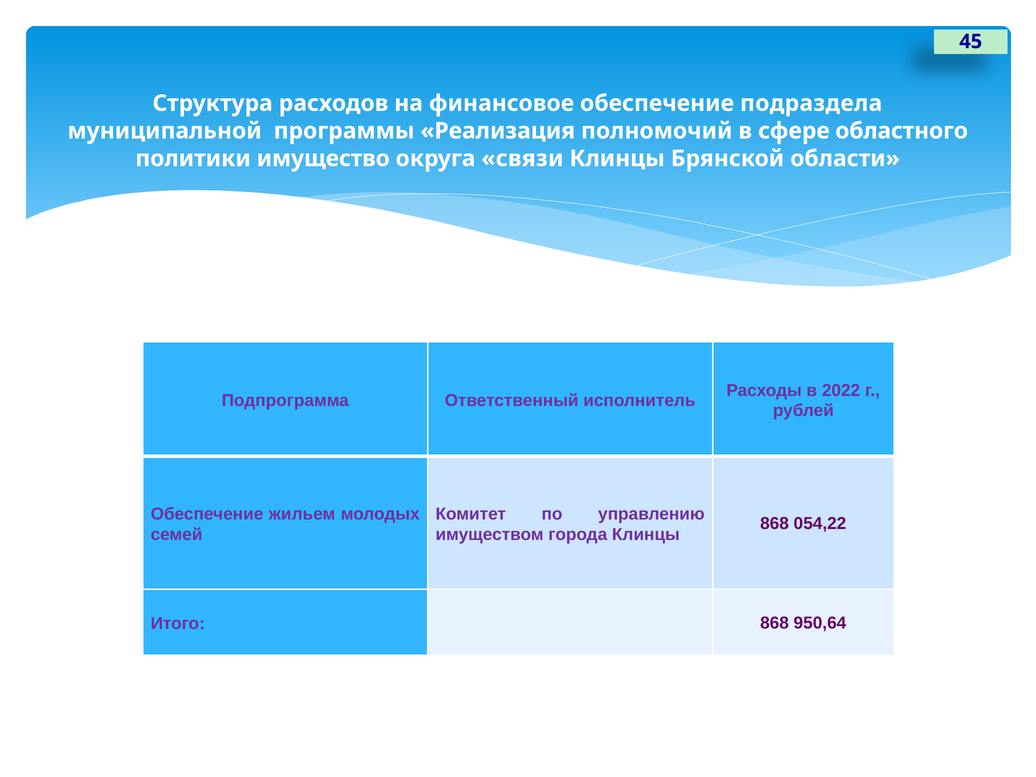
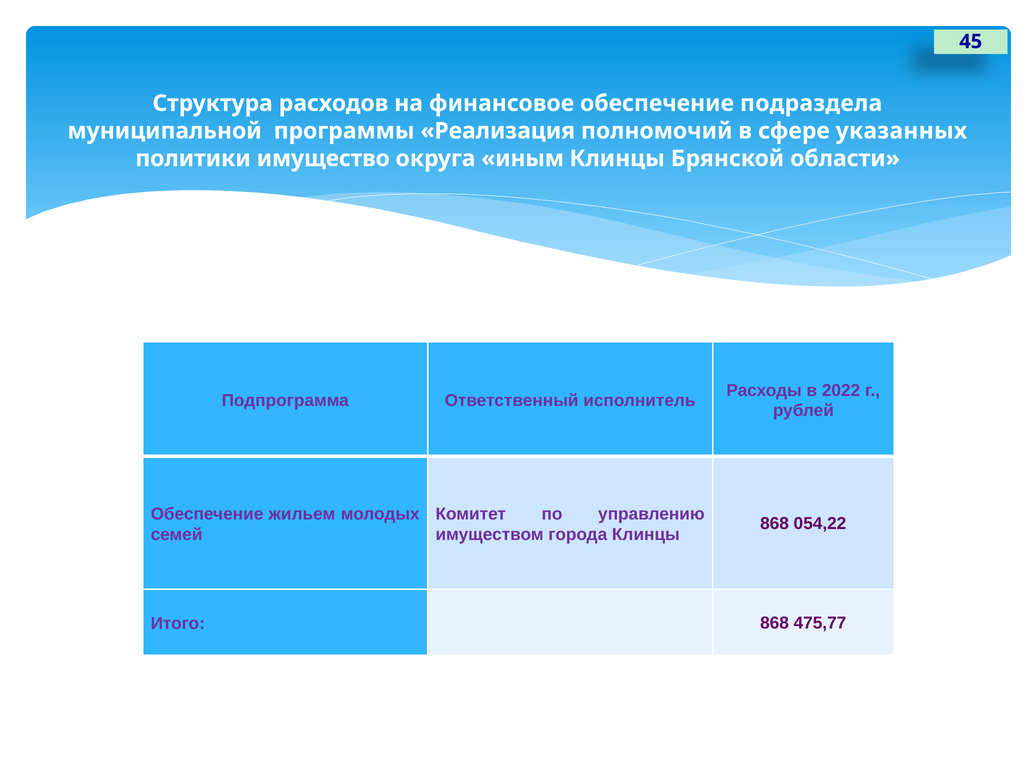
областного: областного -> указанных
связи: связи -> иным
950,64: 950,64 -> 475,77
